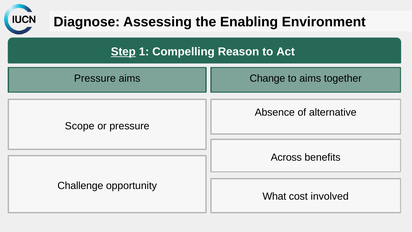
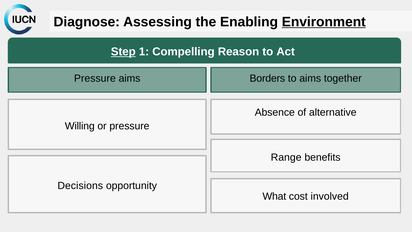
Environment underline: none -> present
Change: Change -> Borders
Scope: Scope -> Willing
Across: Across -> Range
Challenge: Challenge -> Decisions
